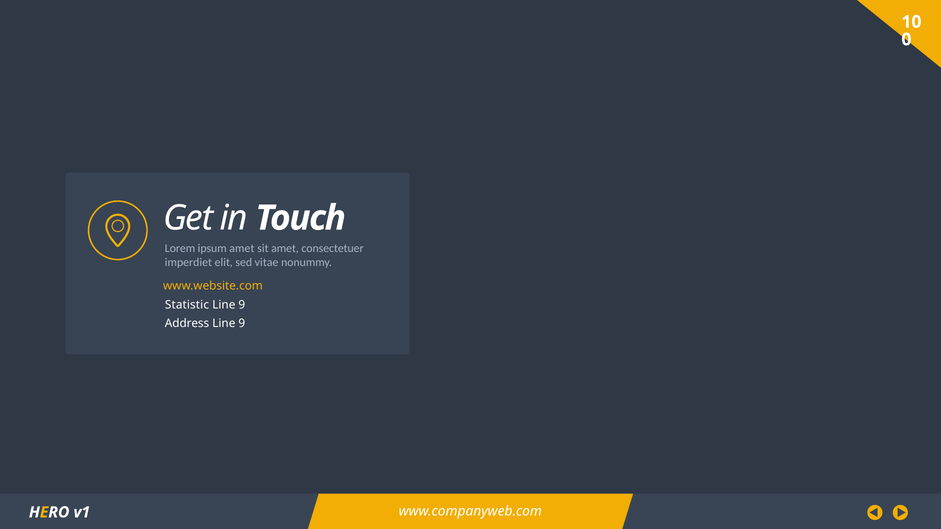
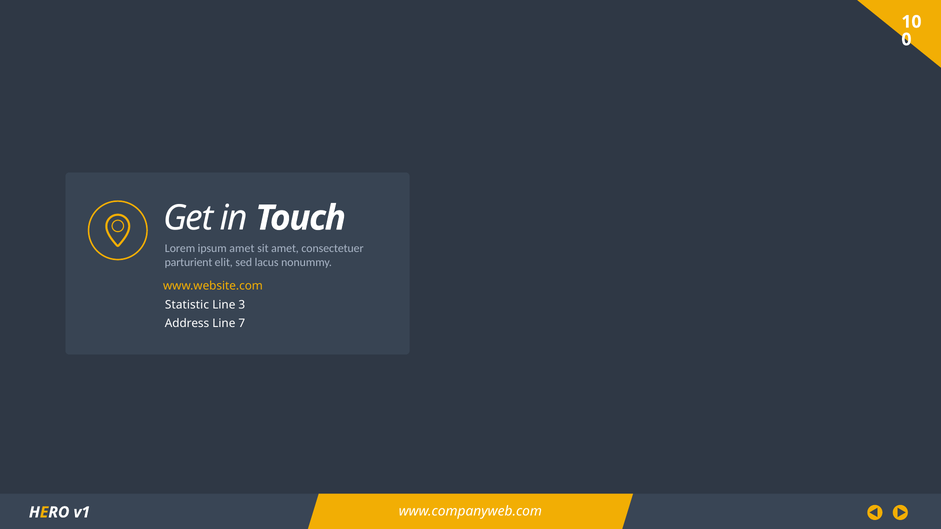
imperdiet: imperdiet -> parturient
vitae: vitae -> lacus
9 at (242, 305): 9 -> 3
Address Line 9: 9 -> 7
